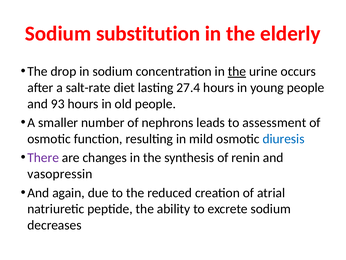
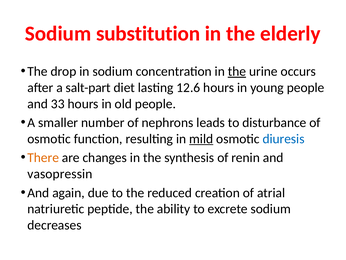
salt-rate: salt-rate -> salt-part
27.4: 27.4 -> 12.6
93: 93 -> 33
assessment: assessment -> disturbance
mild underline: none -> present
There colour: purple -> orange
